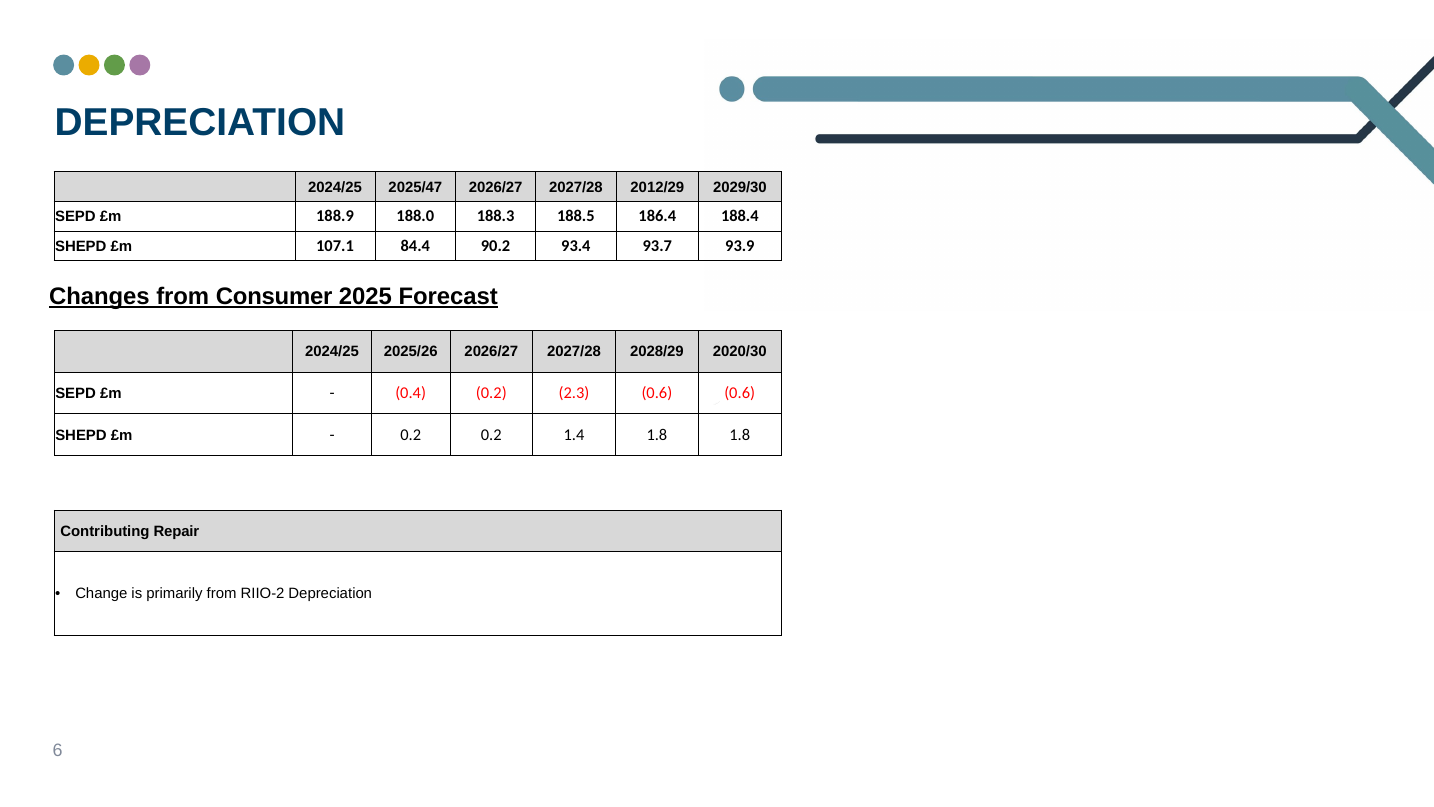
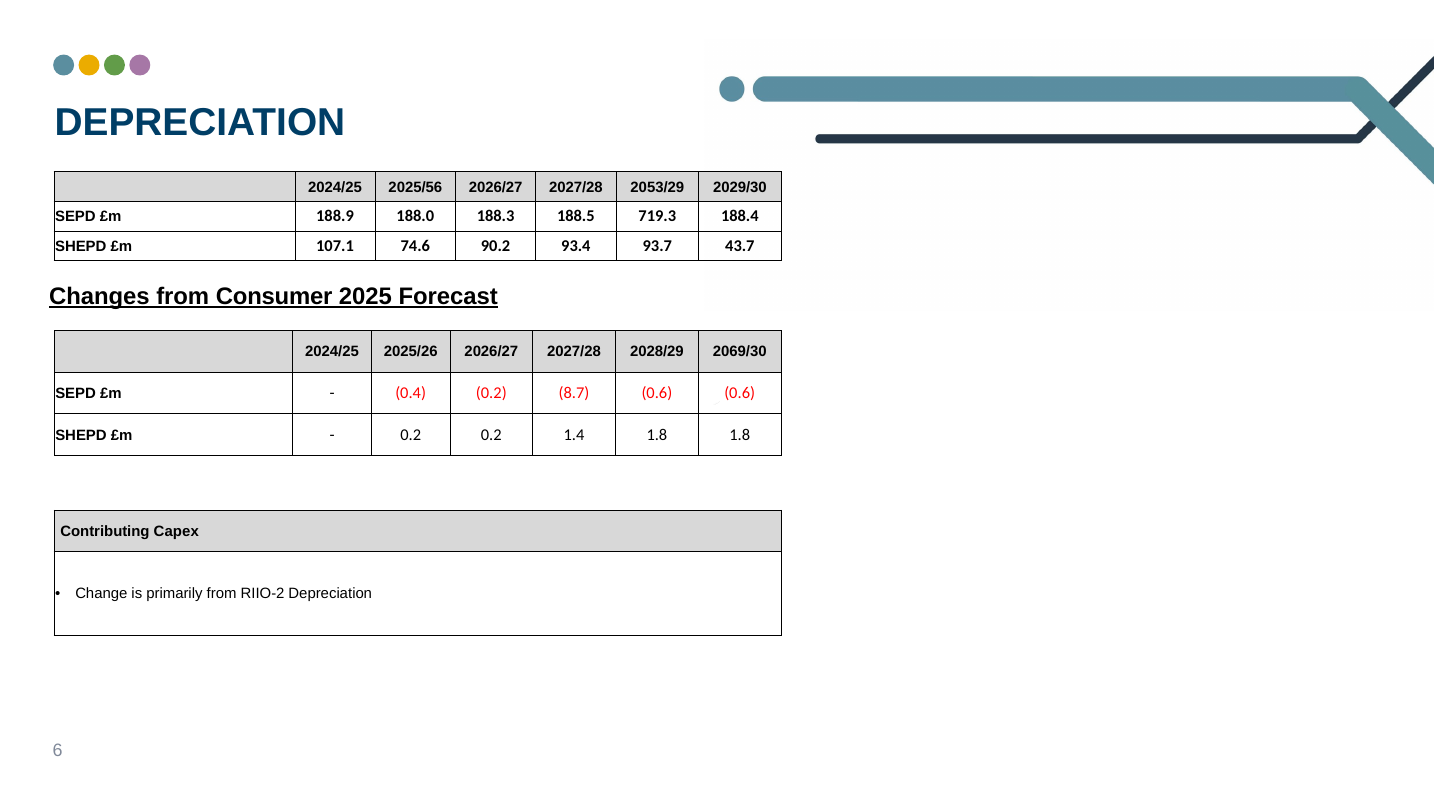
2025/47: 2025/47 -> 2025/56
2012/29: 2012/29 -> 2053/29
186.4: 186.4 -> 719.3
84.4: 84.4 -> 74.6
93.9: 93.9 -> 43.7
2020/30: 2020/30 -> 2069/30
2.3: 2.3 -> 8.7
Repair: Repair -> Capex
